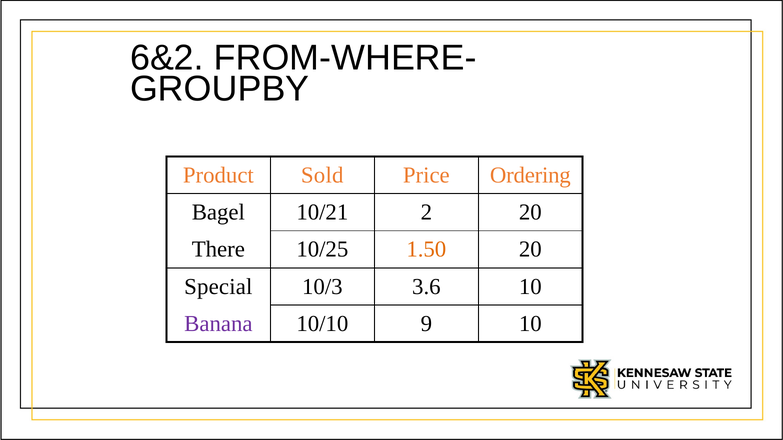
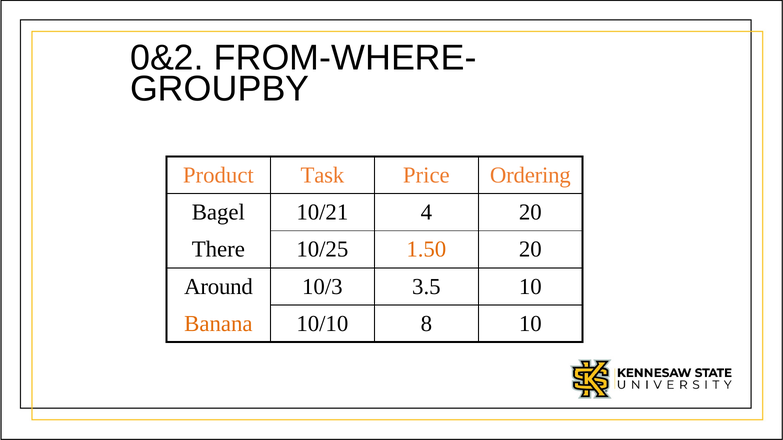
6&2: 6&2 -> 0&2
Sold: Sold -> Task
2: 2 -> 4
Special: Special -> Around
3.6: 3.6 -> 3.5
Banana colour: purple -> orange
9: 9 -> 8
